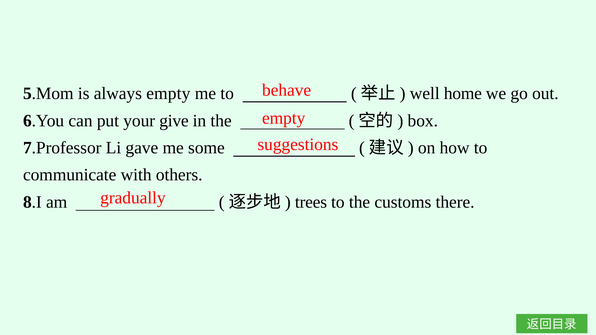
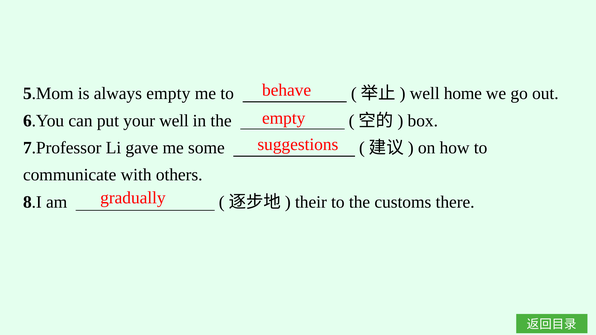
your give: give -> well
trees: trees -> their
